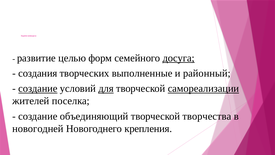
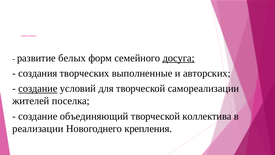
целью: целью -> белых
районный: районный -> авторских
для underline: present -> none
самореализации underline: present -> none
творчества: творчества -> коллектива
новогодней: новогодней -> реализации
